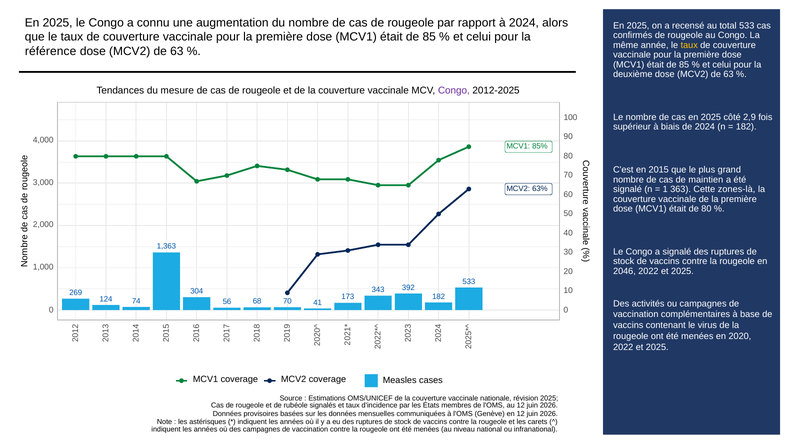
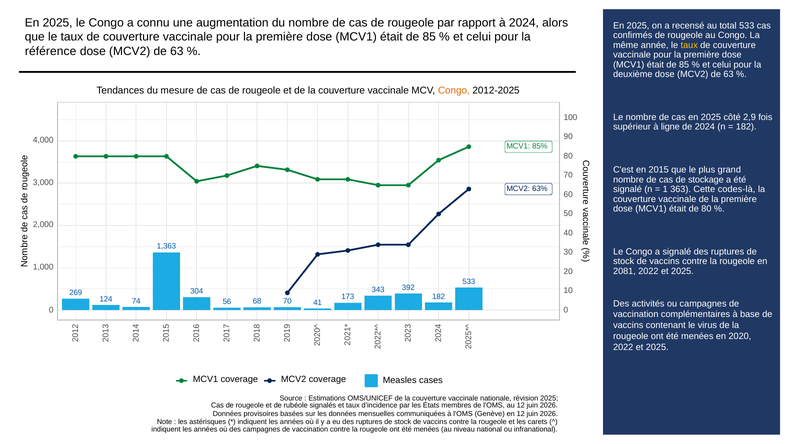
Congo at (454, 91) colour: purple -> orange
biais: biais -> ligne
maintien: maintien -> stockage
zones-là: zones-là -> codes-là
2046: 2046 -> 2081
